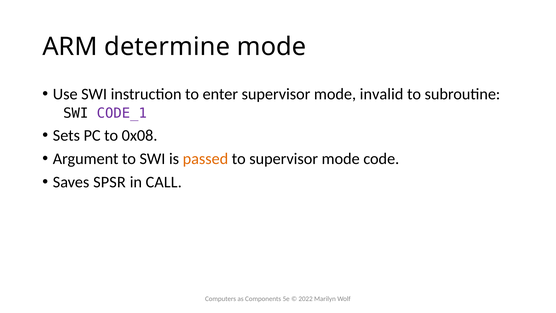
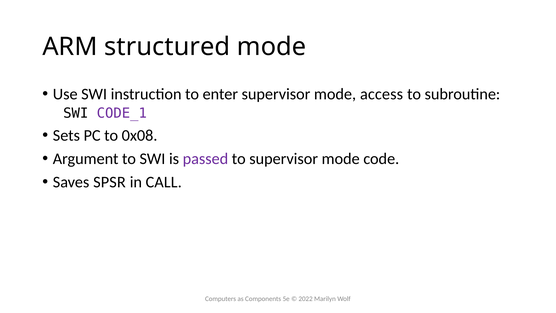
determine: determine -> structured
invalid: invalid -> access
passed colour: orange -> purple
